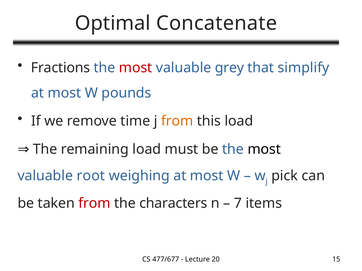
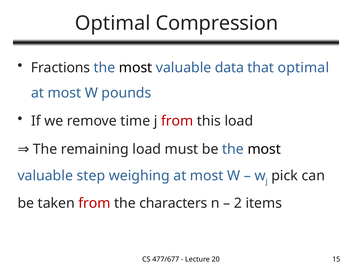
Concatenate: Concatenate -> Compression
most at (136, 68) colour: red -> black
grey: grey -> data
that simplify: simplify -> optimal
from at (177, 121) colour: orange -> red
root: root -> step
7: 7 -> 2
